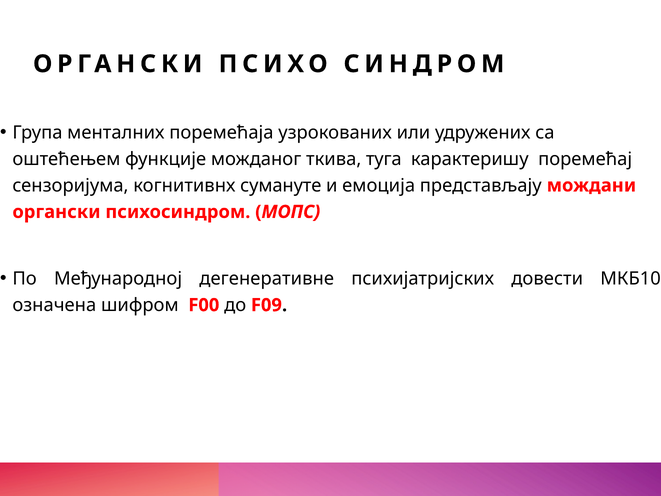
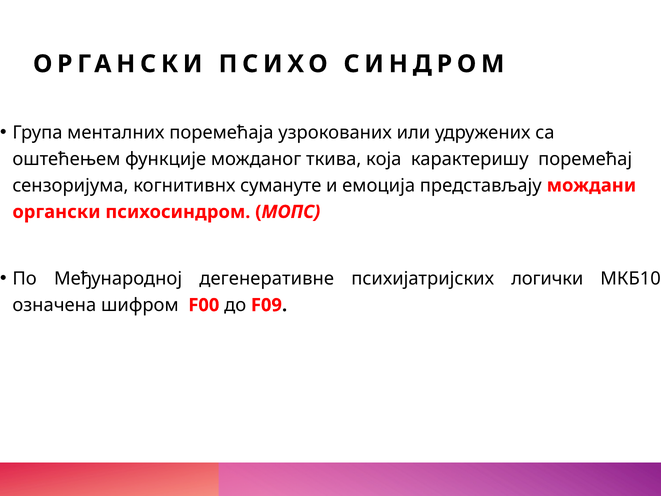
туга: туга -> која
довести: довести -> логички
